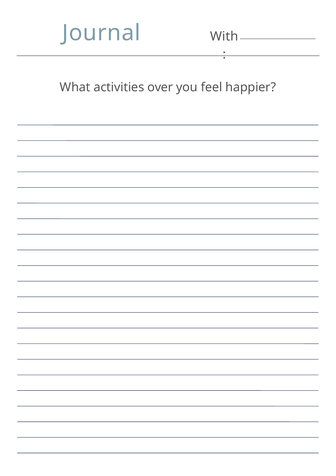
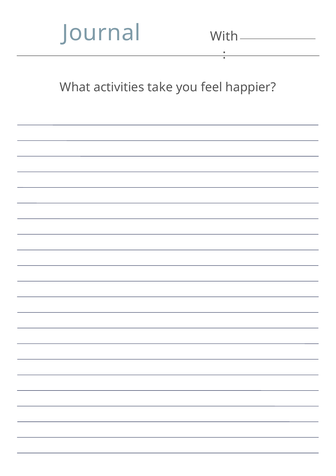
over: over -> take
